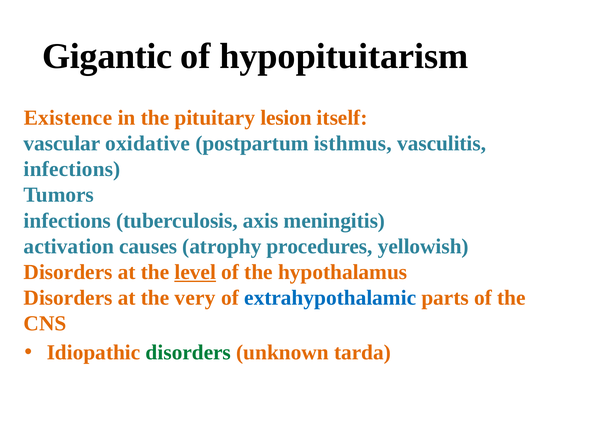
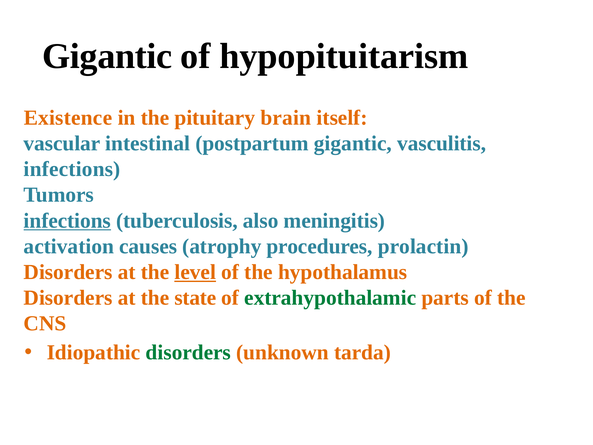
lesion: lesion -> brain
oxidative: oxidative -> intestinal
postpartum isthmus: isthmus -> gigantic
infections at (67, 220) underline: none -> present
axis: axis -> also
yellowish: yellowish -> prolactin
very: very -> state
extrahypothalamic colour: blue -> green
